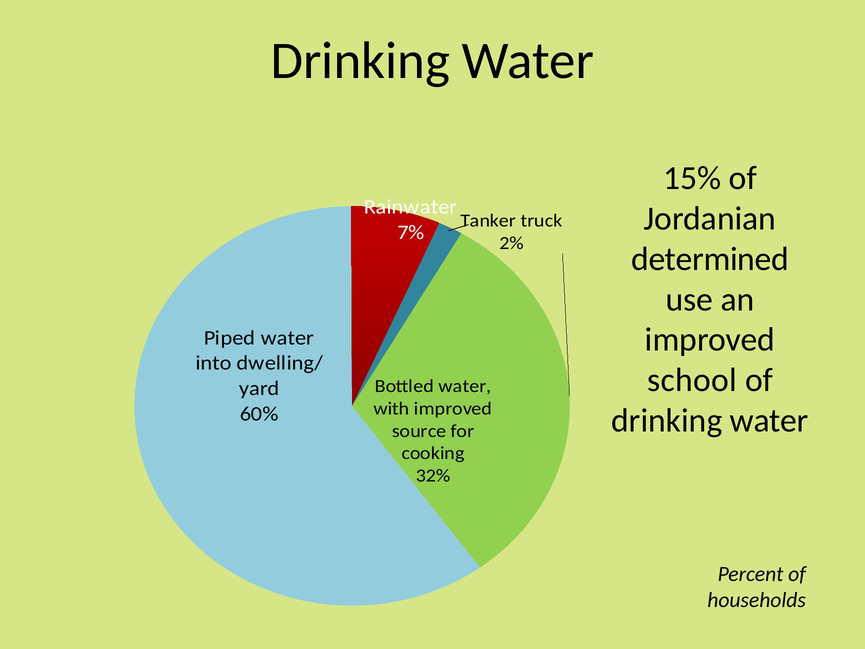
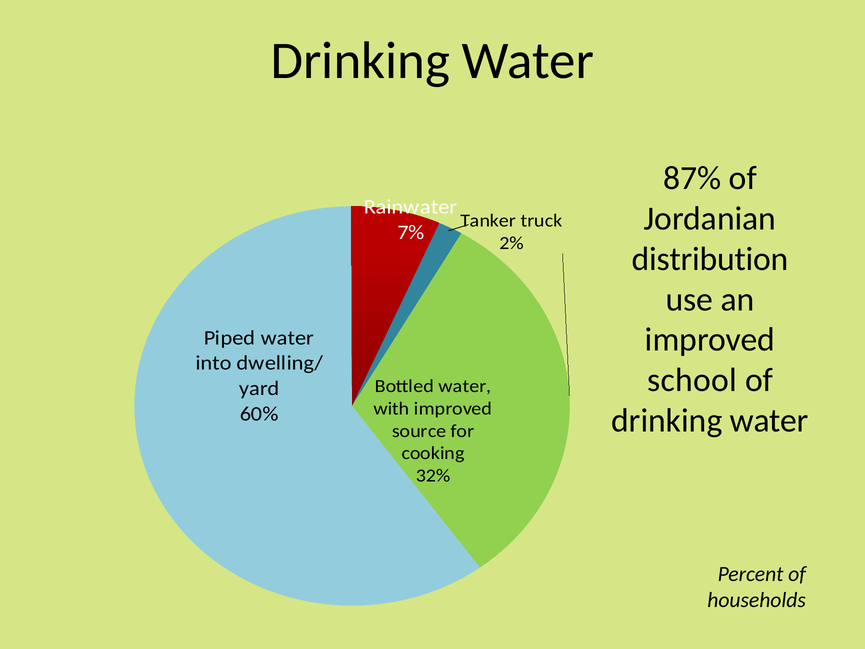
15%: 15% -> 87%
determined: determined -> distribution
